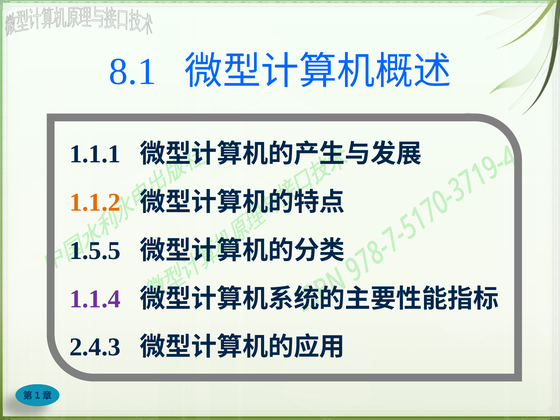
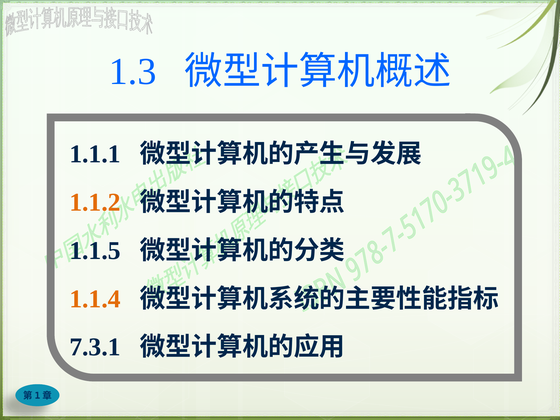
8.1: 8.1 -> 1.3
1.5.5: 1.5.5 -> 1.1.5
1.1.4 colour: purple -> orange
2.4.3: 2.4.3 -> 7.3.1
